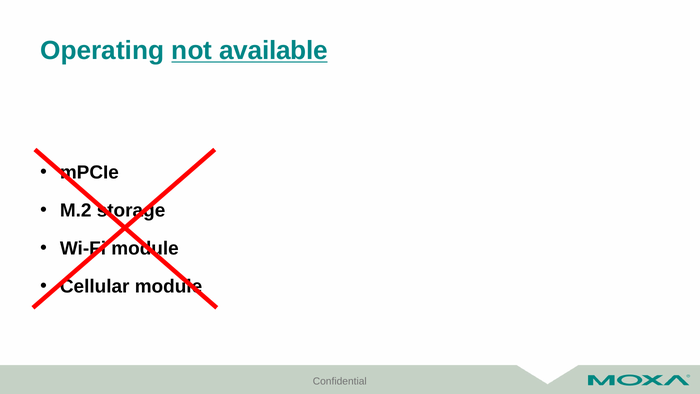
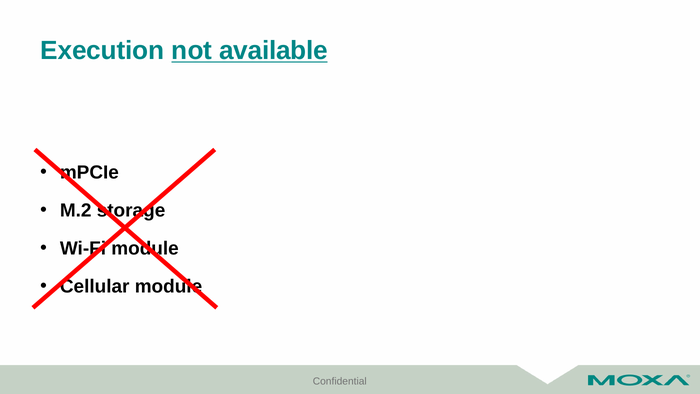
Operating: Operating -> Execution
